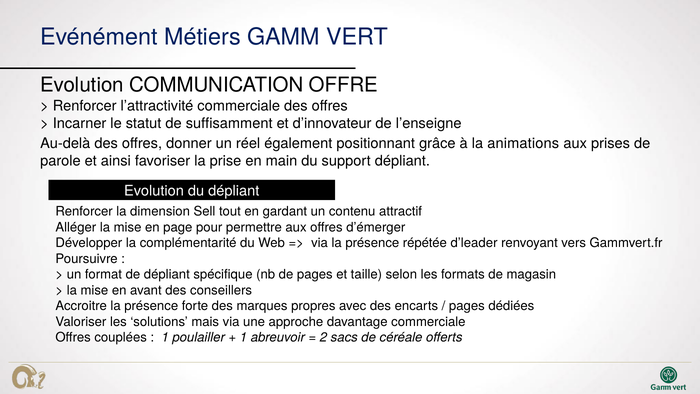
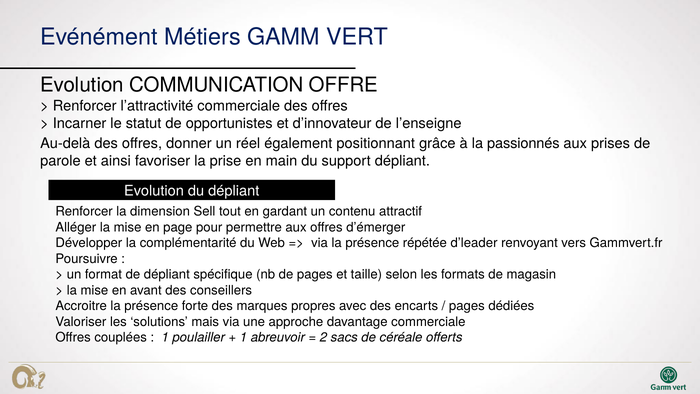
suffisamment: suffisamment -> opportunistes
animations: animations -> passionnés
